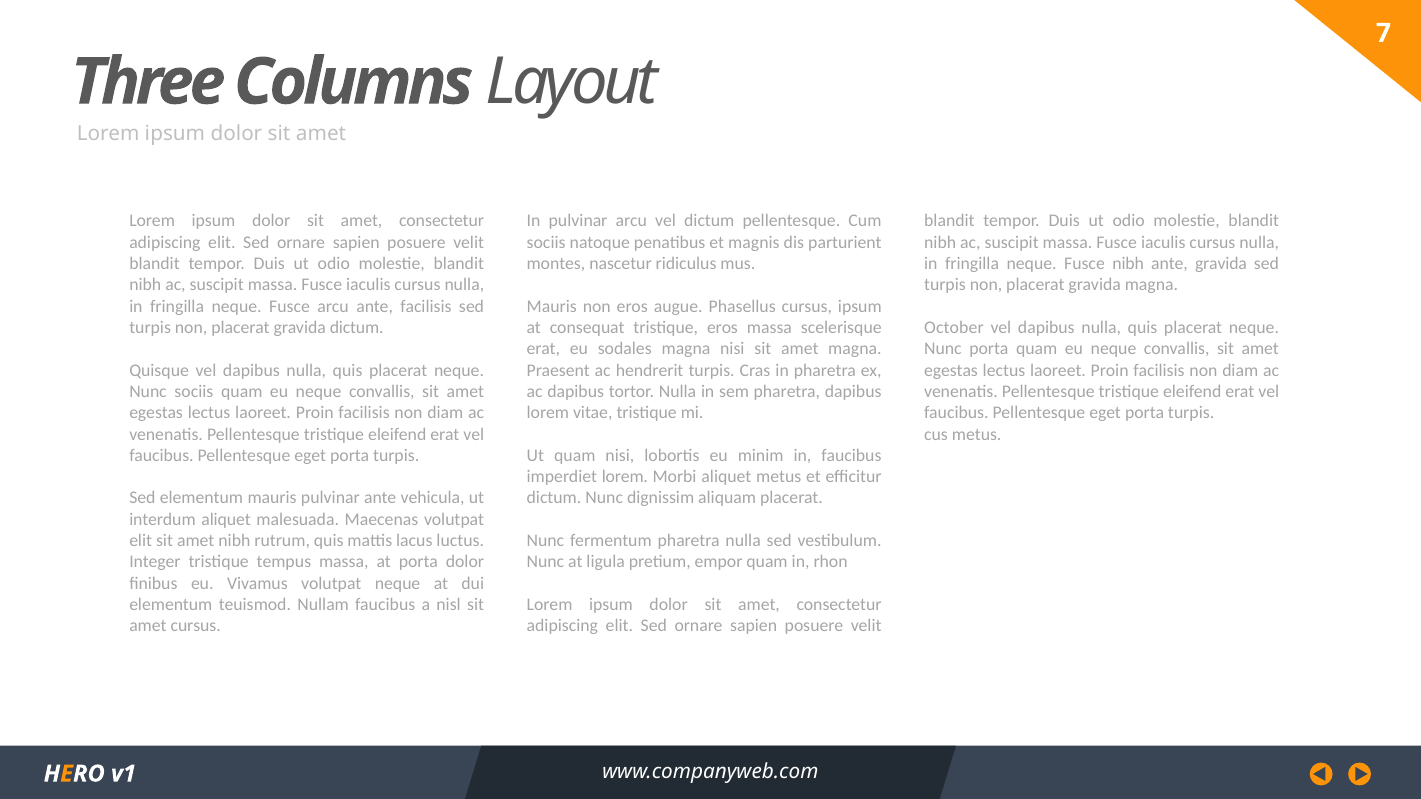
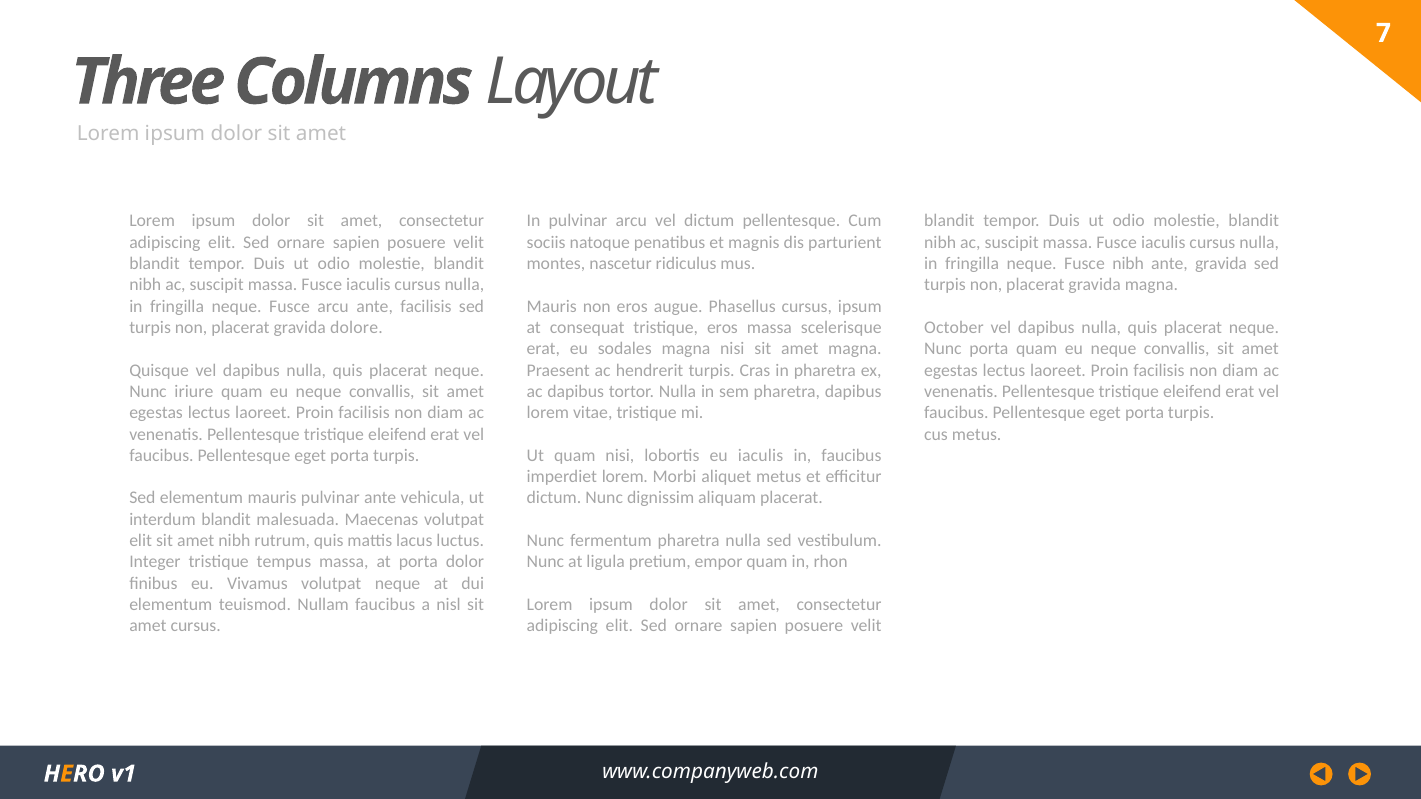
gravida dictum: dictum -> dolore
Nunc sociis: sociis -> iriure
eu minim: minim -> iaculis
interdum aliquet: aliquet -> blandit
